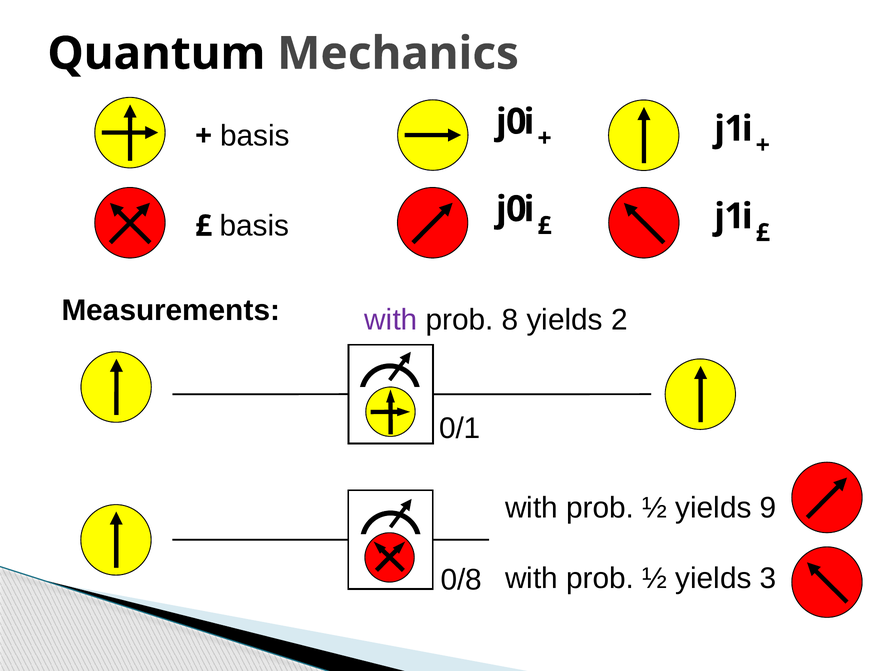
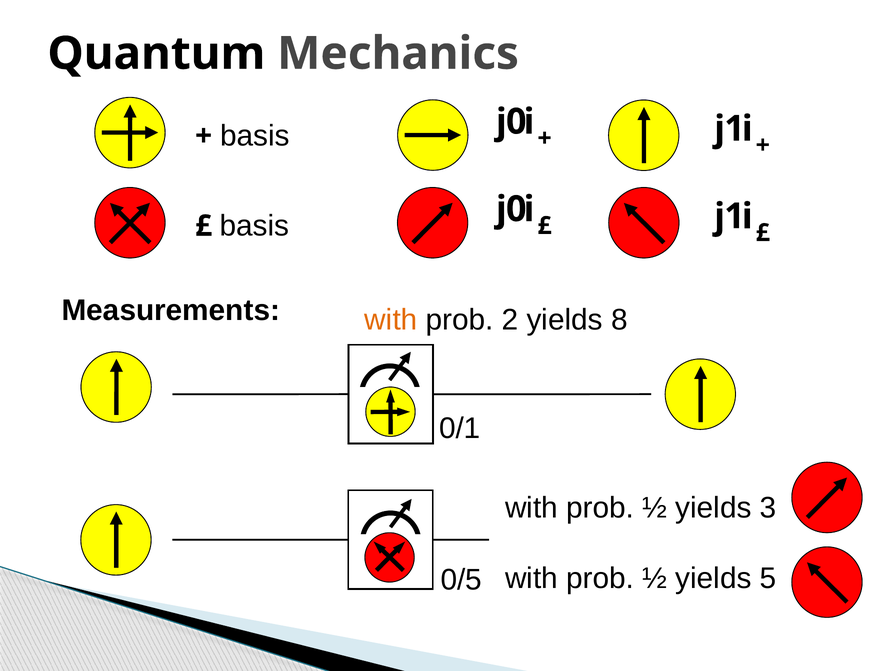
with at (391, 320) colour: purple -> orange
8: 8 -> 2
2: 2 -> 8
9: 9 -> 3
3: 3 -> 5
0/8: 0/8 -> 0/5
